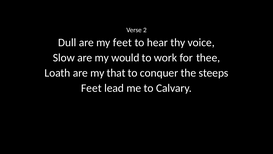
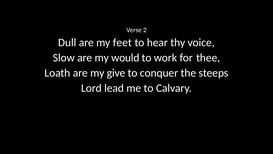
that: that -> give
Feet at (91, 88): Feet -> Lord
